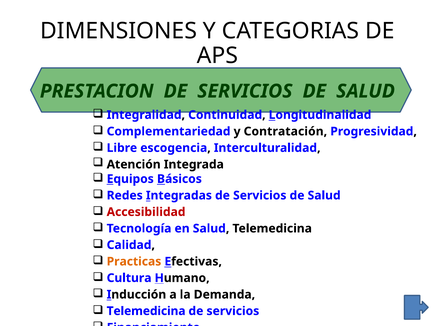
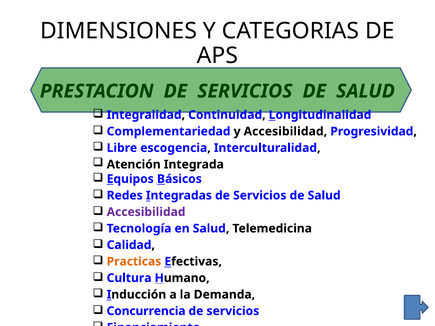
y Contratación: Contratación -> Accesibilidad
Accesibilidad at (146, 212) colour: red -> purple
Telemedicina at (146, 311): Telemedicina -> Concurrencia
